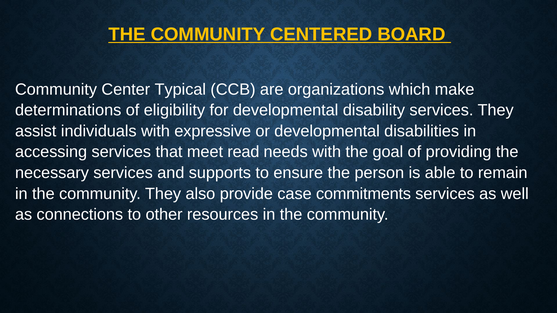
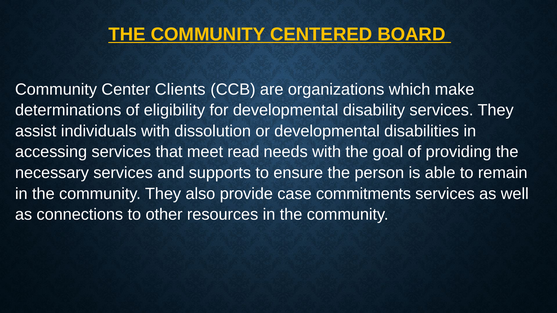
Typical: Typical -> Clients
expressive: expressive -> dissolution
